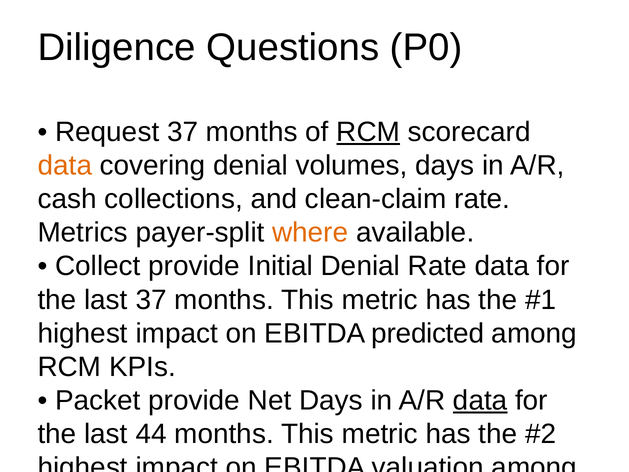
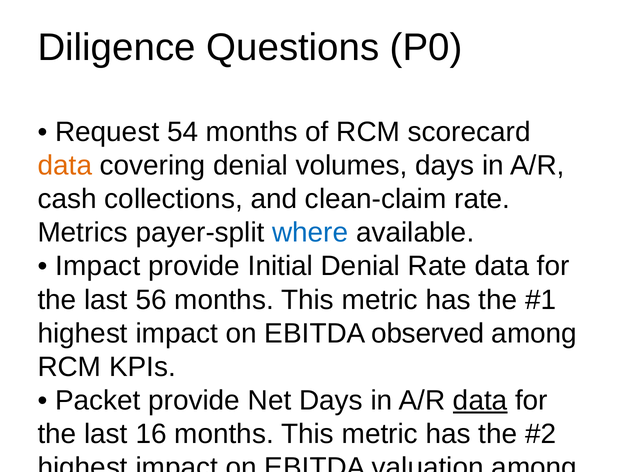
Request 37: 37 -> 54
RCM at (368, 132) underline: present -> none
where colour: orange -> blue
Collect at (98, 266): Collect -> Impact
last 37: 37 -> 56
predicted: predicted -> observed
44: 44 -> 16
